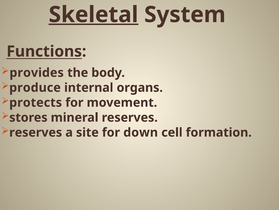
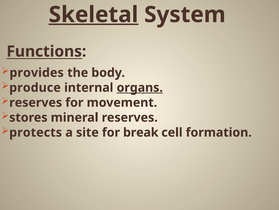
organs underline: none -> present
protects at (36, 102): protects -> reserves
reserves at (36, 132): reserves -> protects
down: down -> break
